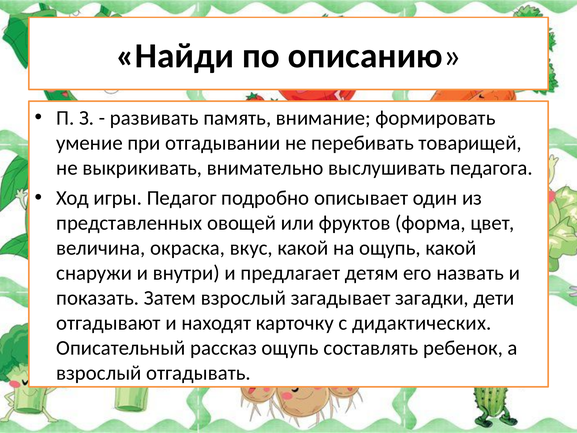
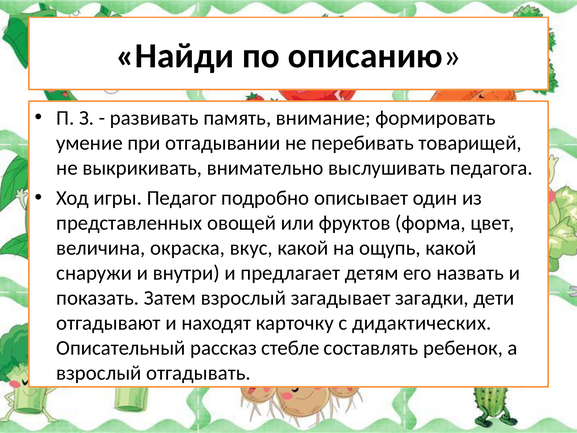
рассказ ощупь: ощупь -> стебле
